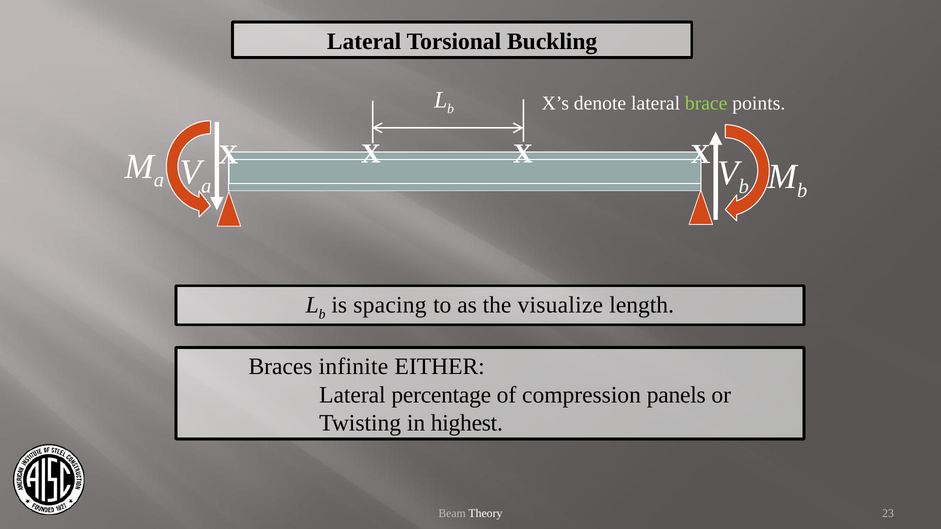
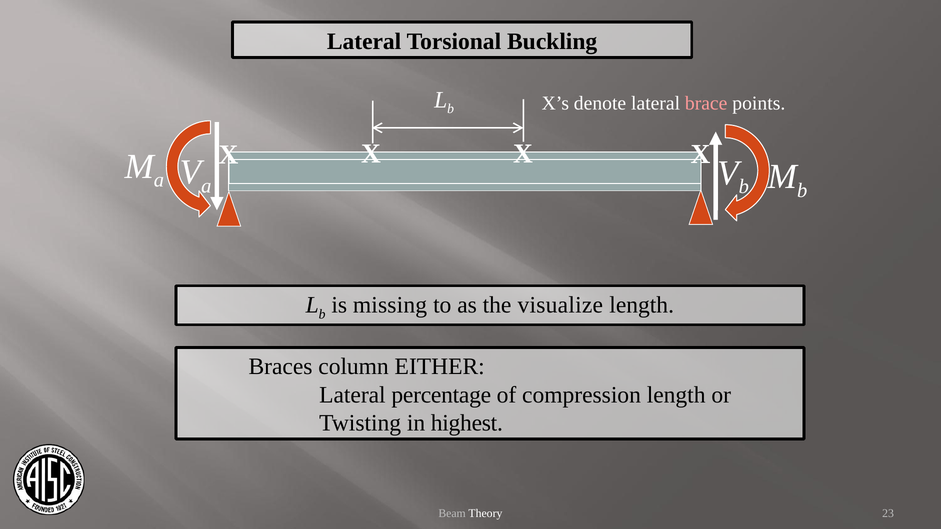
brace colour: light green -> pink
spacing: spacing -> missing
infinite: infinite -> column
compression panels: panels -> length
